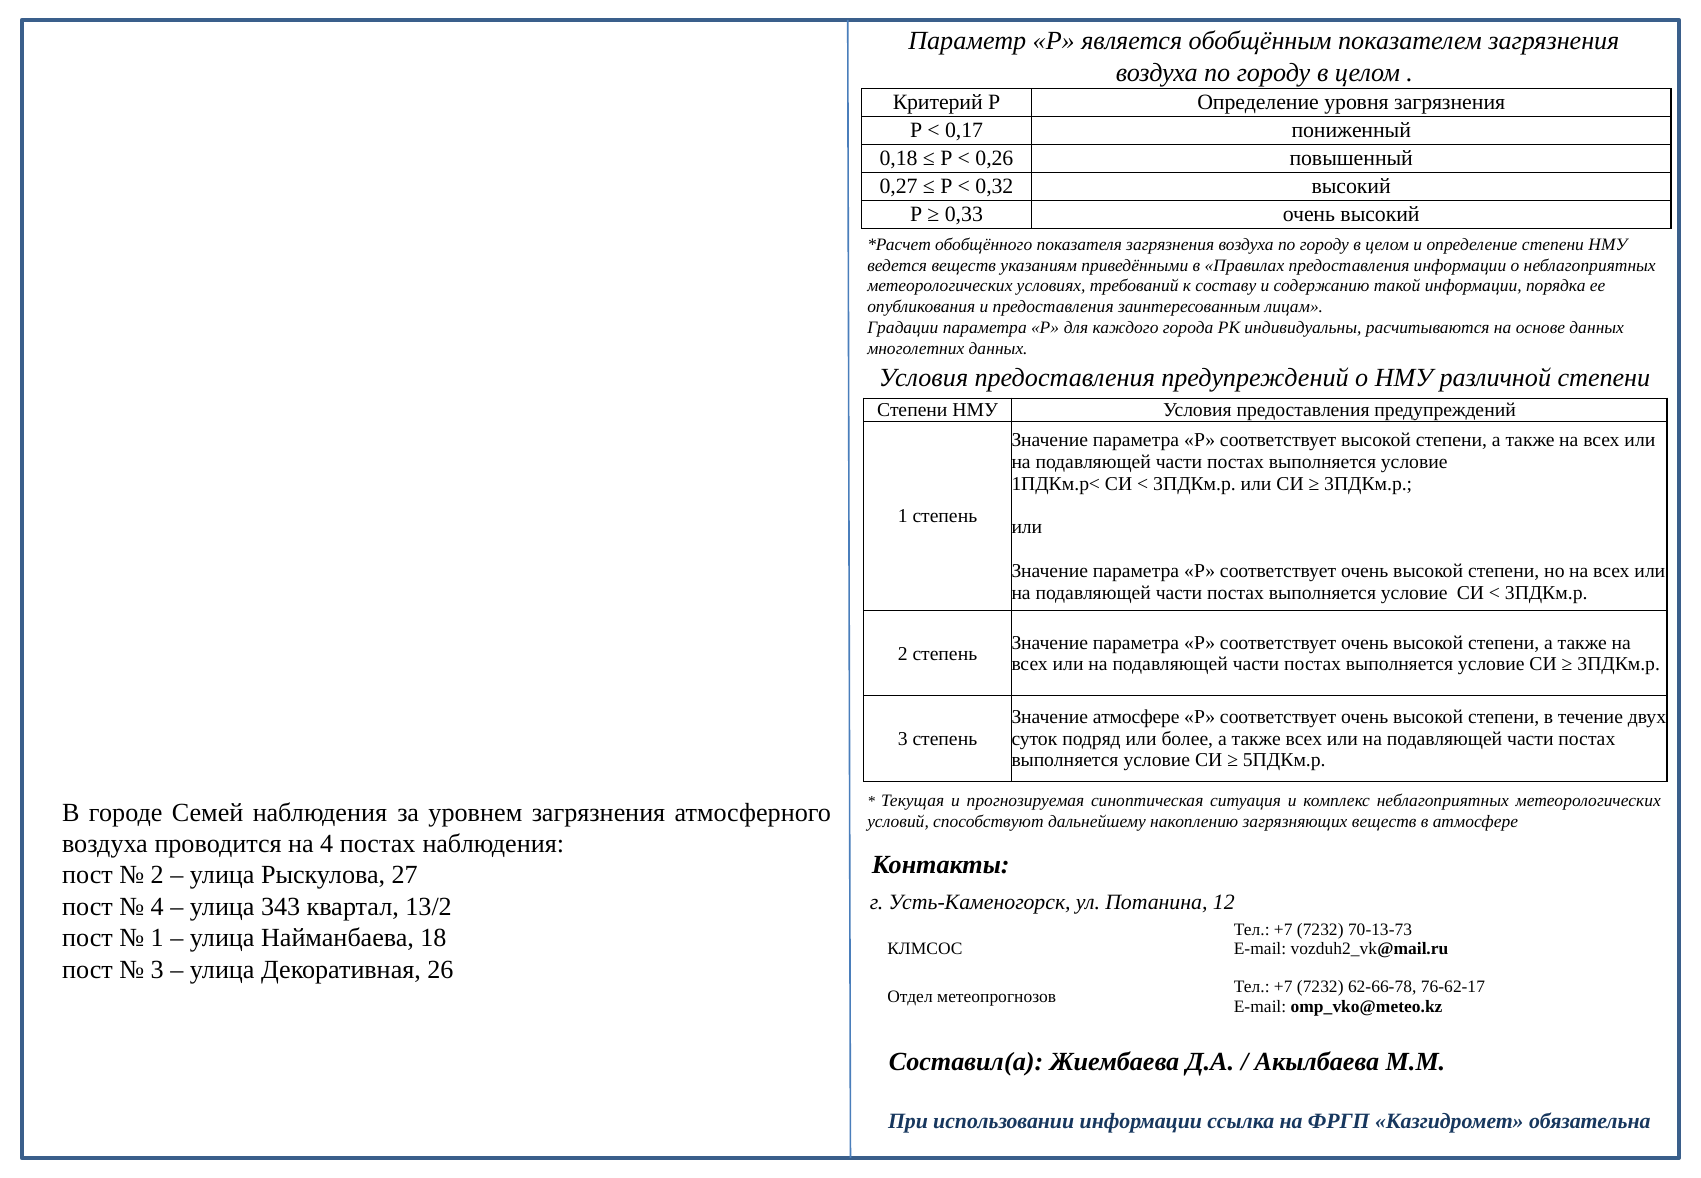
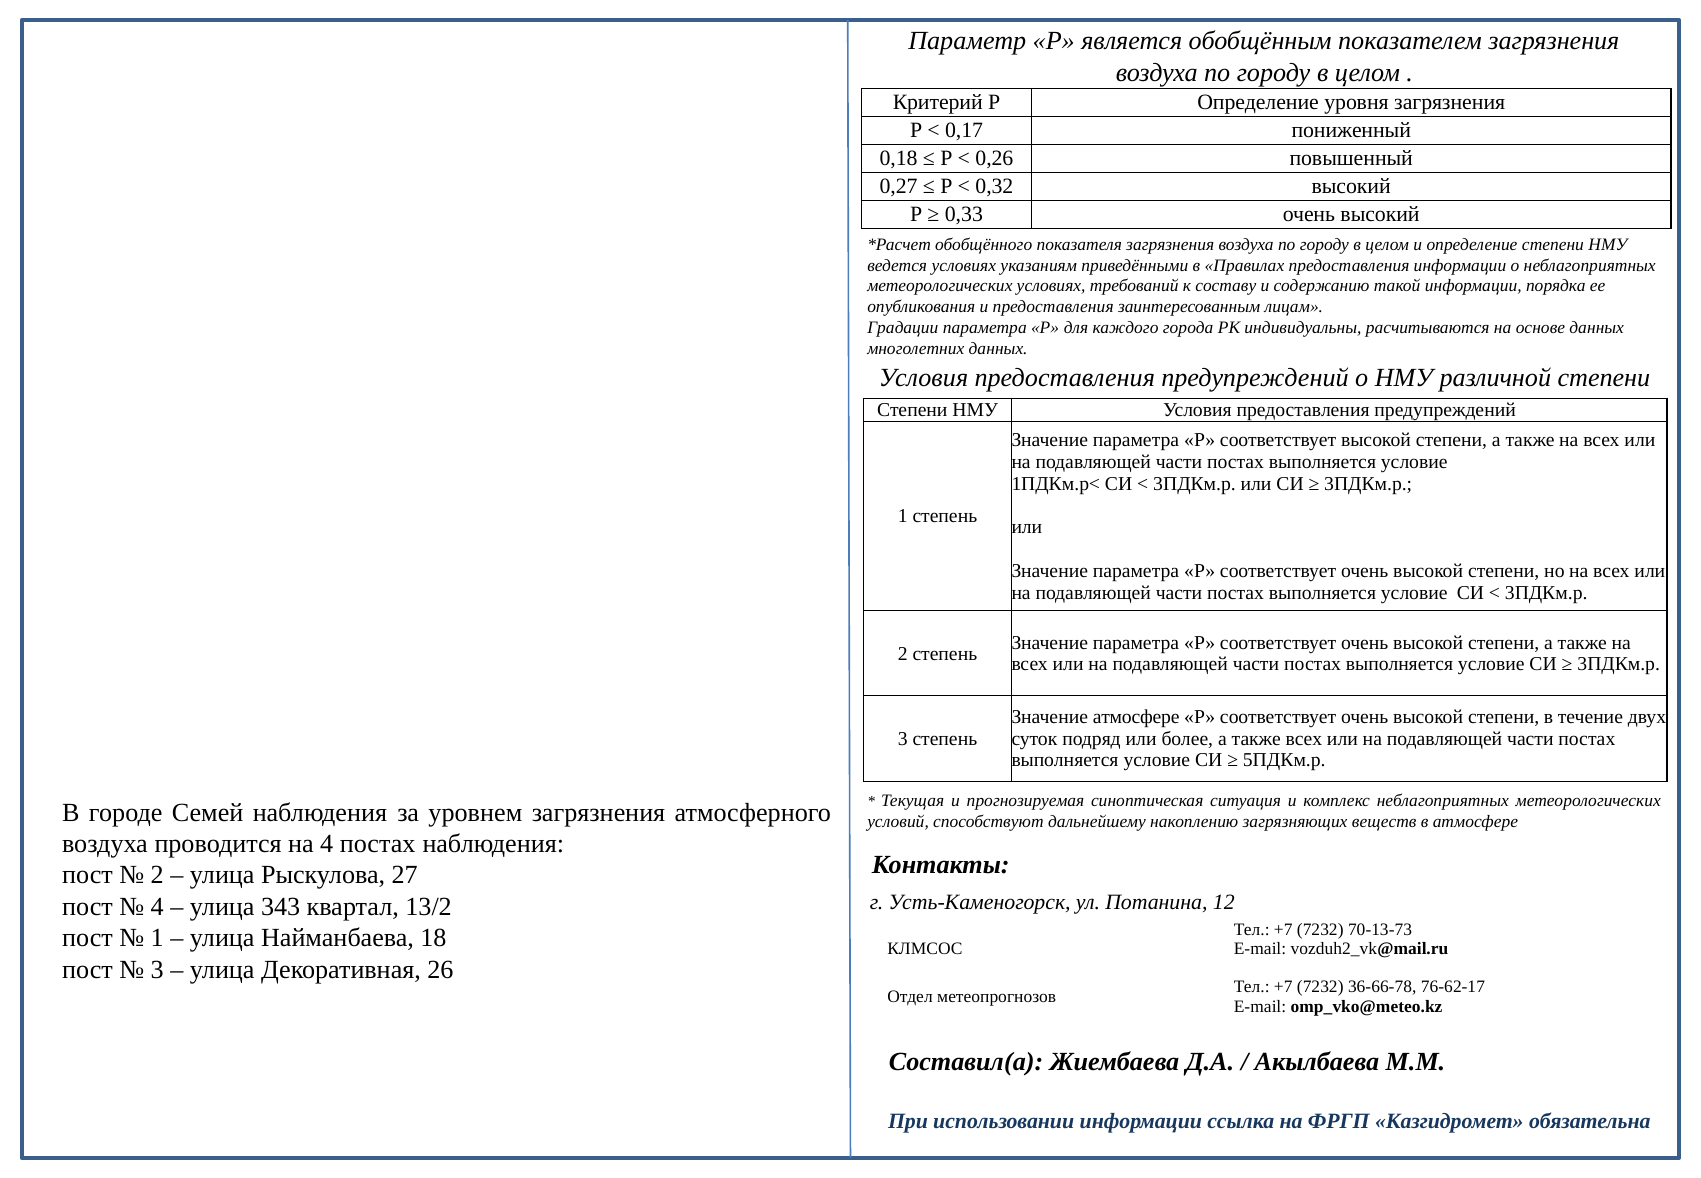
ведется веществ: веществ -> условиях
62-66-78: 62-66-78 -> 36-66-78
